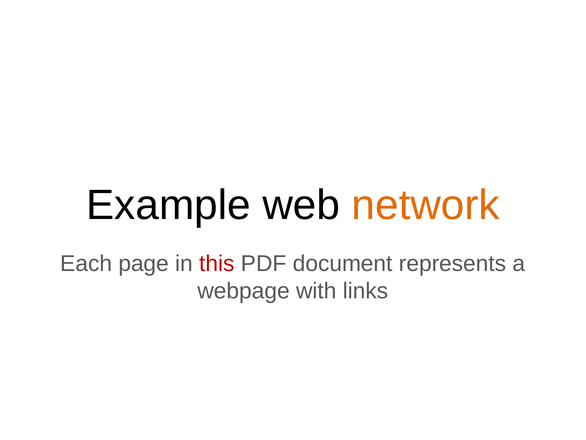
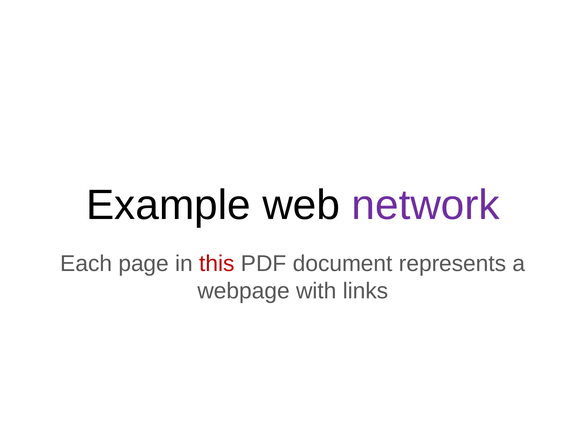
network colour: orange -> purple
